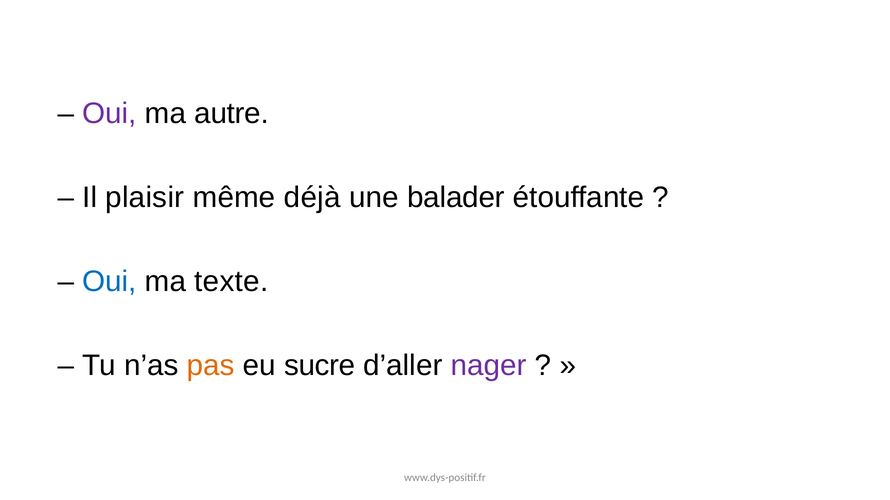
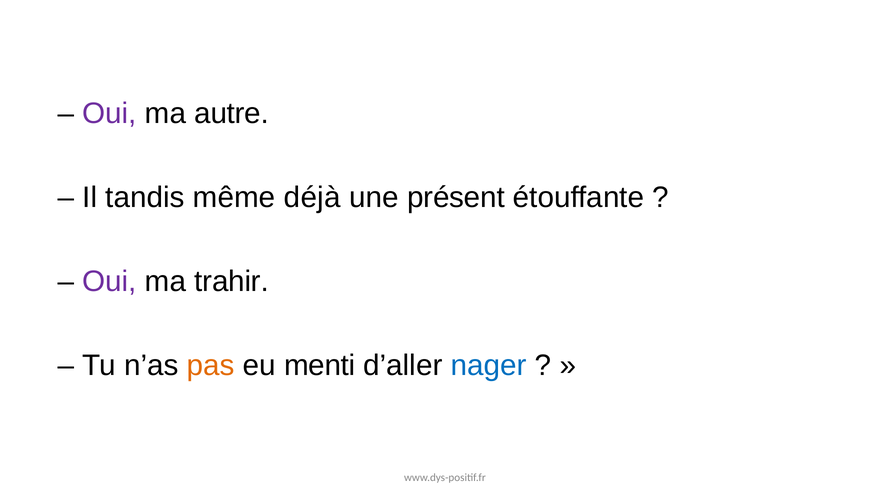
plaisir: plaisir -> tandis
balader: balader -> présent
Oui at (110, 282) colour: blue -> purple
texte: texte -> trahir
sucre: sucre -> menti
nager colour: purple -> blue
